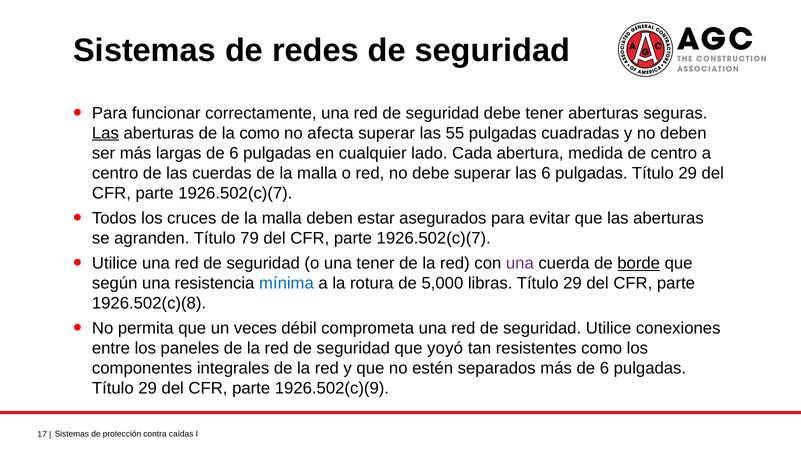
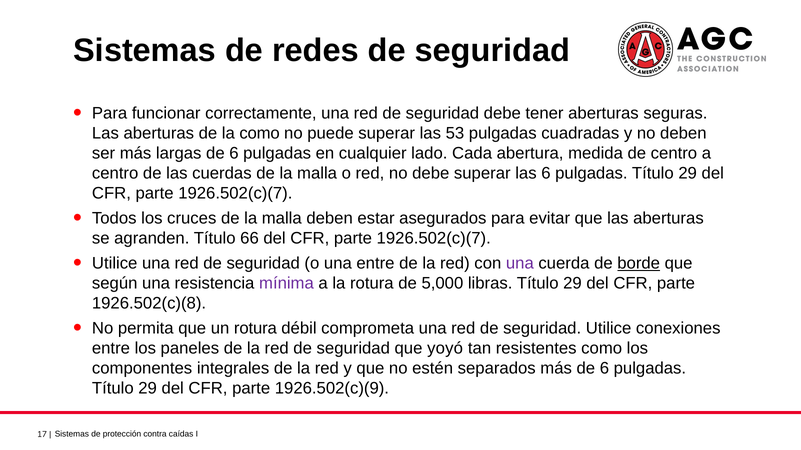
Las at (105, 133) underline: present -> none
afecta: afecta -> puede
55: 55 -> 53
79: 79 -> 66
una tener: tener -> entre
mínima colour: blue -> purple
un veces: veces -> rotura
